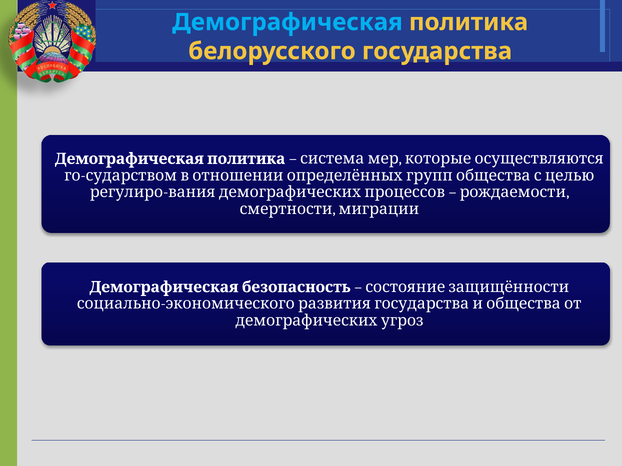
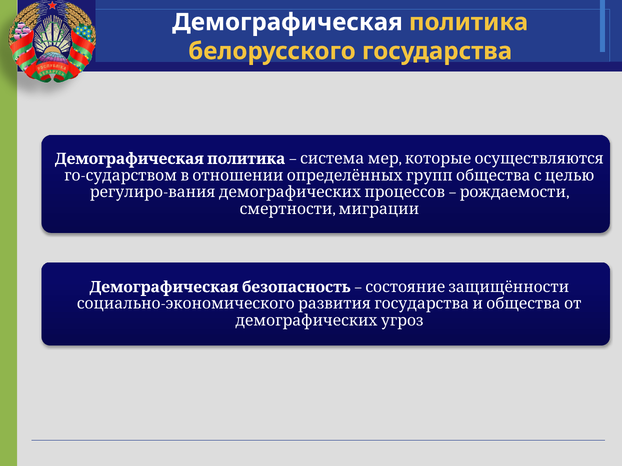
Демографическая colour: light blue -> white
